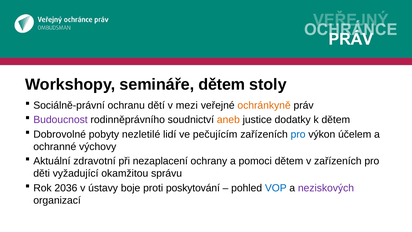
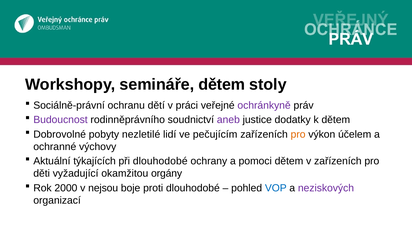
mezi: mezi -> práci
ochránkyně colour: orange -> purple
aneb colour: orange -> purple
pro at (298, 134) colour: blue -> orange
zdravotní: zdravotní -> týkajících
při nezaplacení: nezaplacení -> dlouhodobé
správu: správu -> orgány
2036: 2036 -> 2000
ústavy: ústavy -> nejsou
proti poskytování: poskytování -> dlouhodobé
